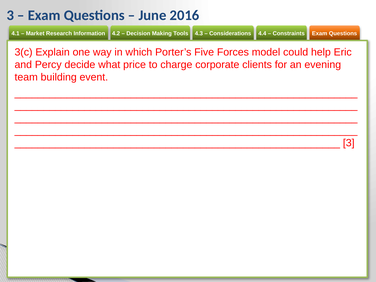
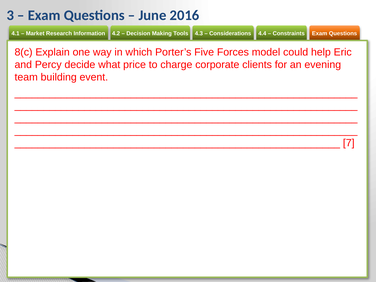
3(c: 3(c -> 8(c
3 at (349, 143): 3 -> 7
